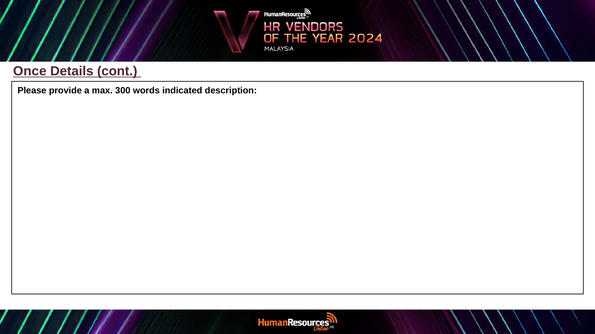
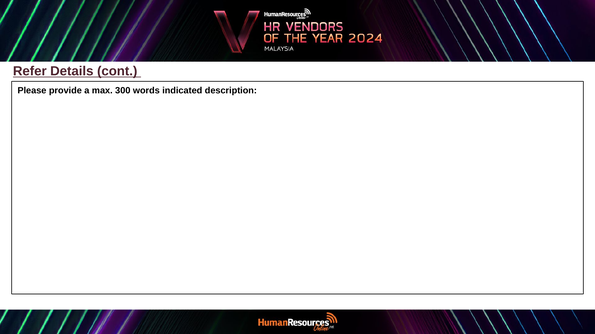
Once: Once -> Refer
